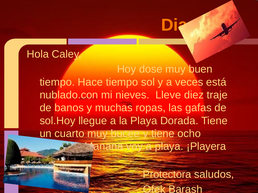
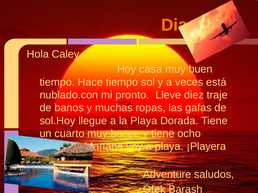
dose: dose -> casa
nieves: nieves -> pronto
Protectora: Protectora -> Adventure
